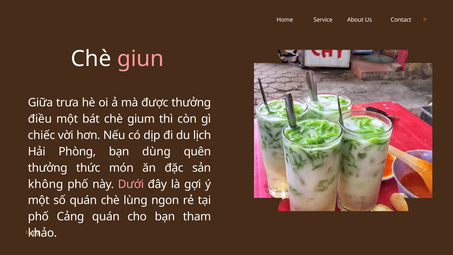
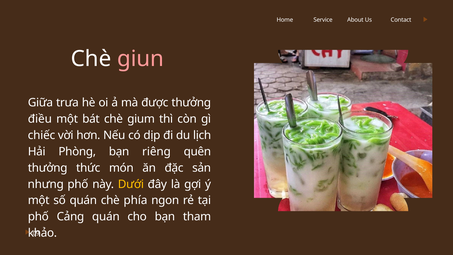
dùng: dùng -> riêng
không: không -> nhưng
Dưới colour: pink -> yellow
lùng: lùng -> phía
